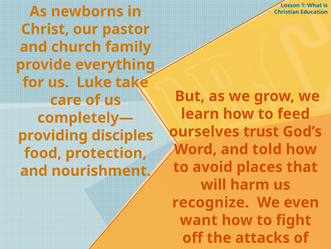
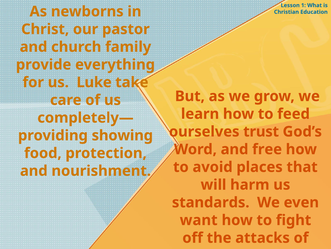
disciples: disciples -> showing
told: told -> free
recognize: recognize -> standards
